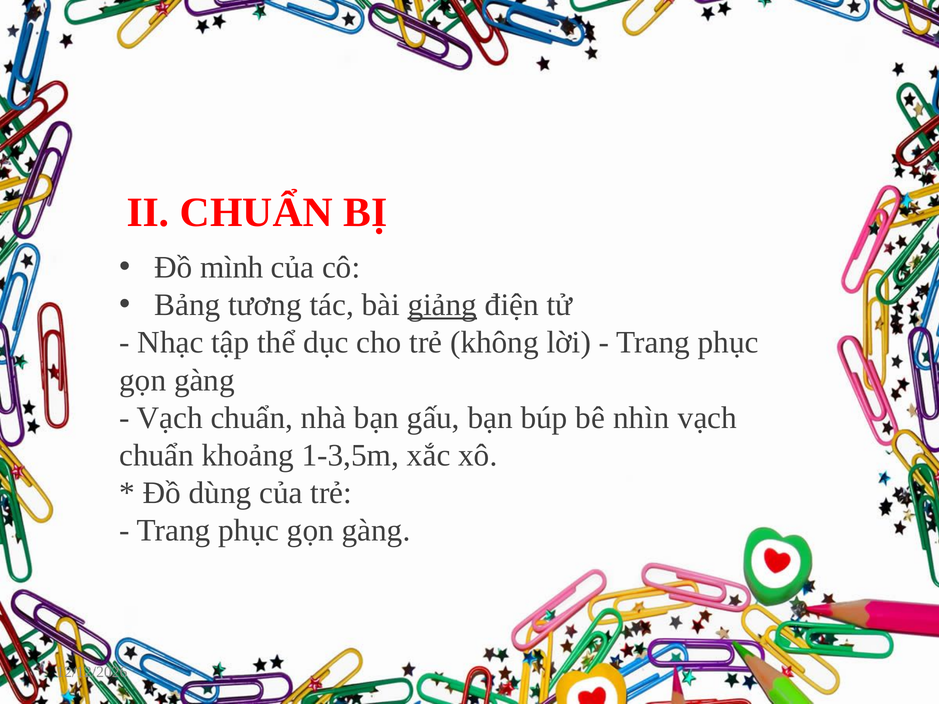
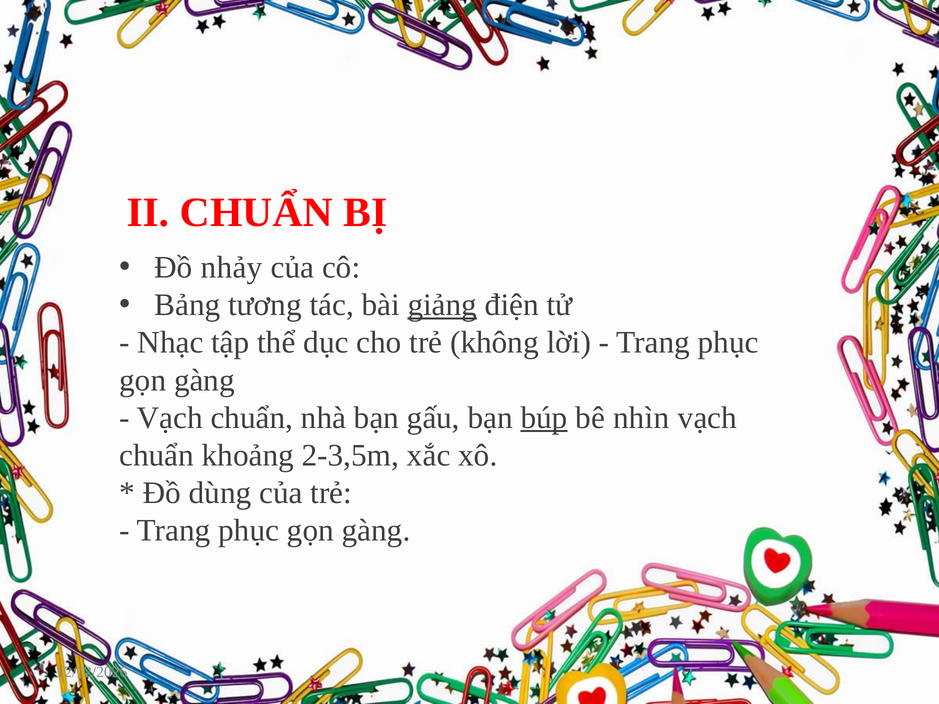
mình: mình -> nhảy
búp underline: none -> present
1-3,5m: 1-3,5m -> 2-3,5m
